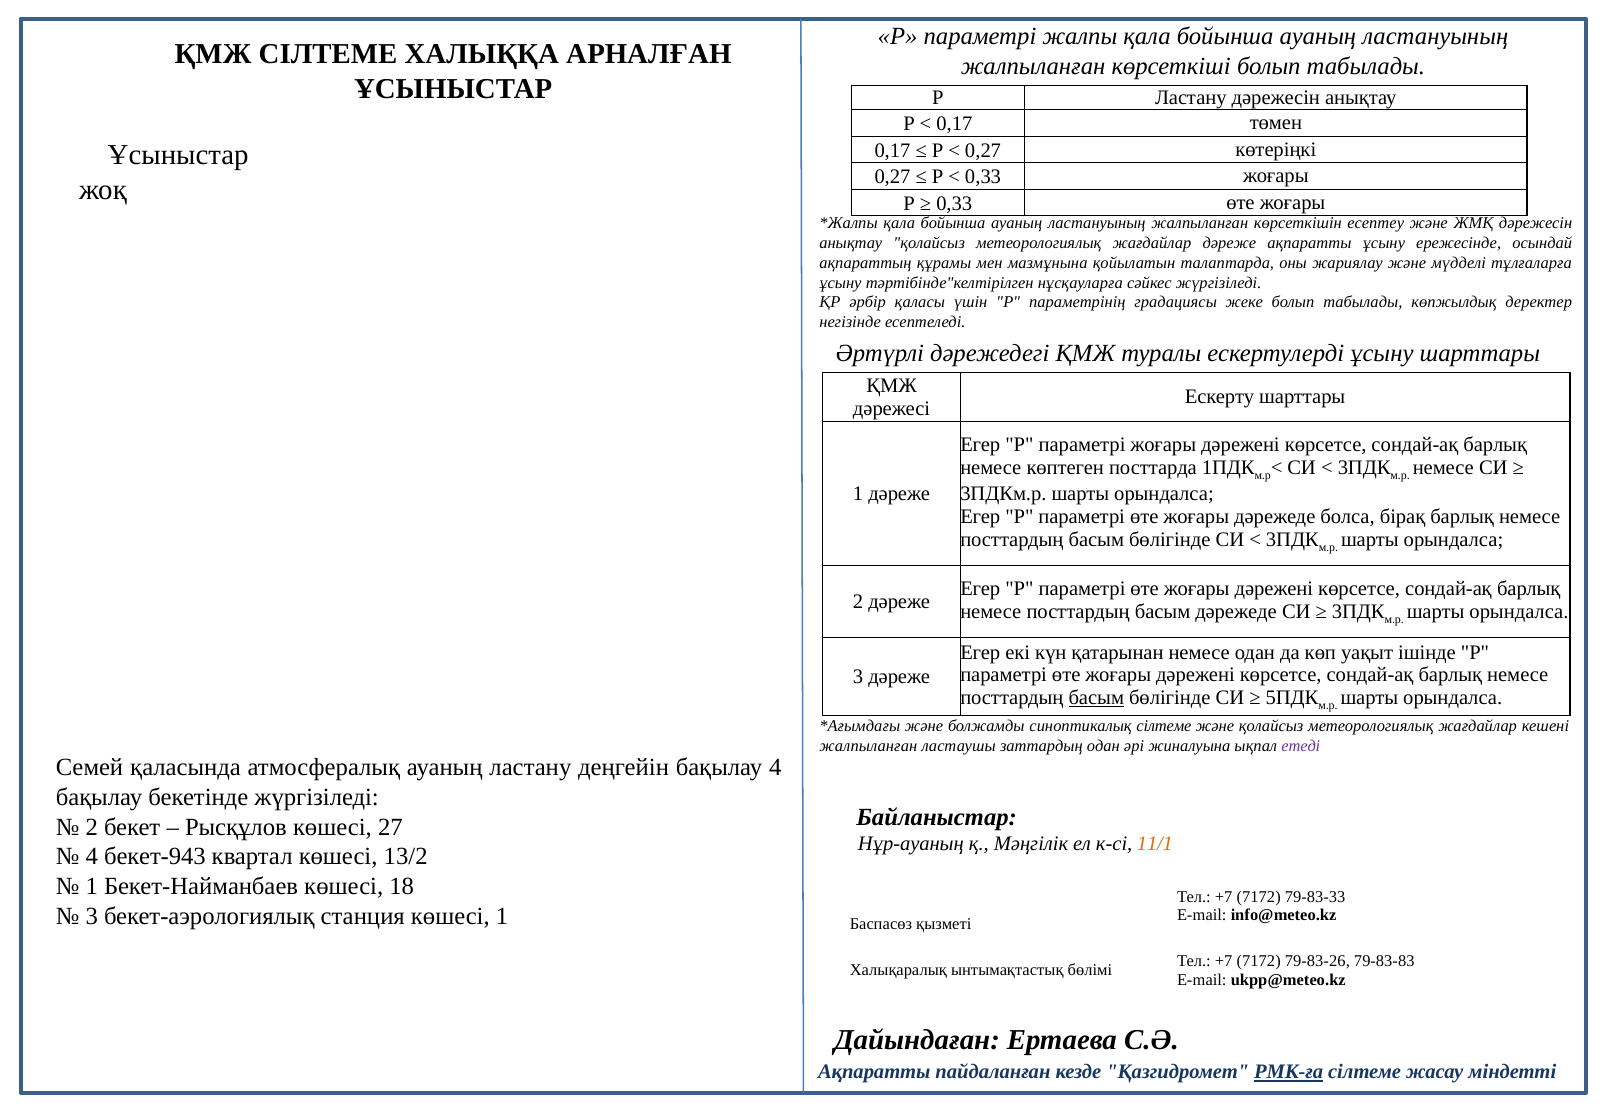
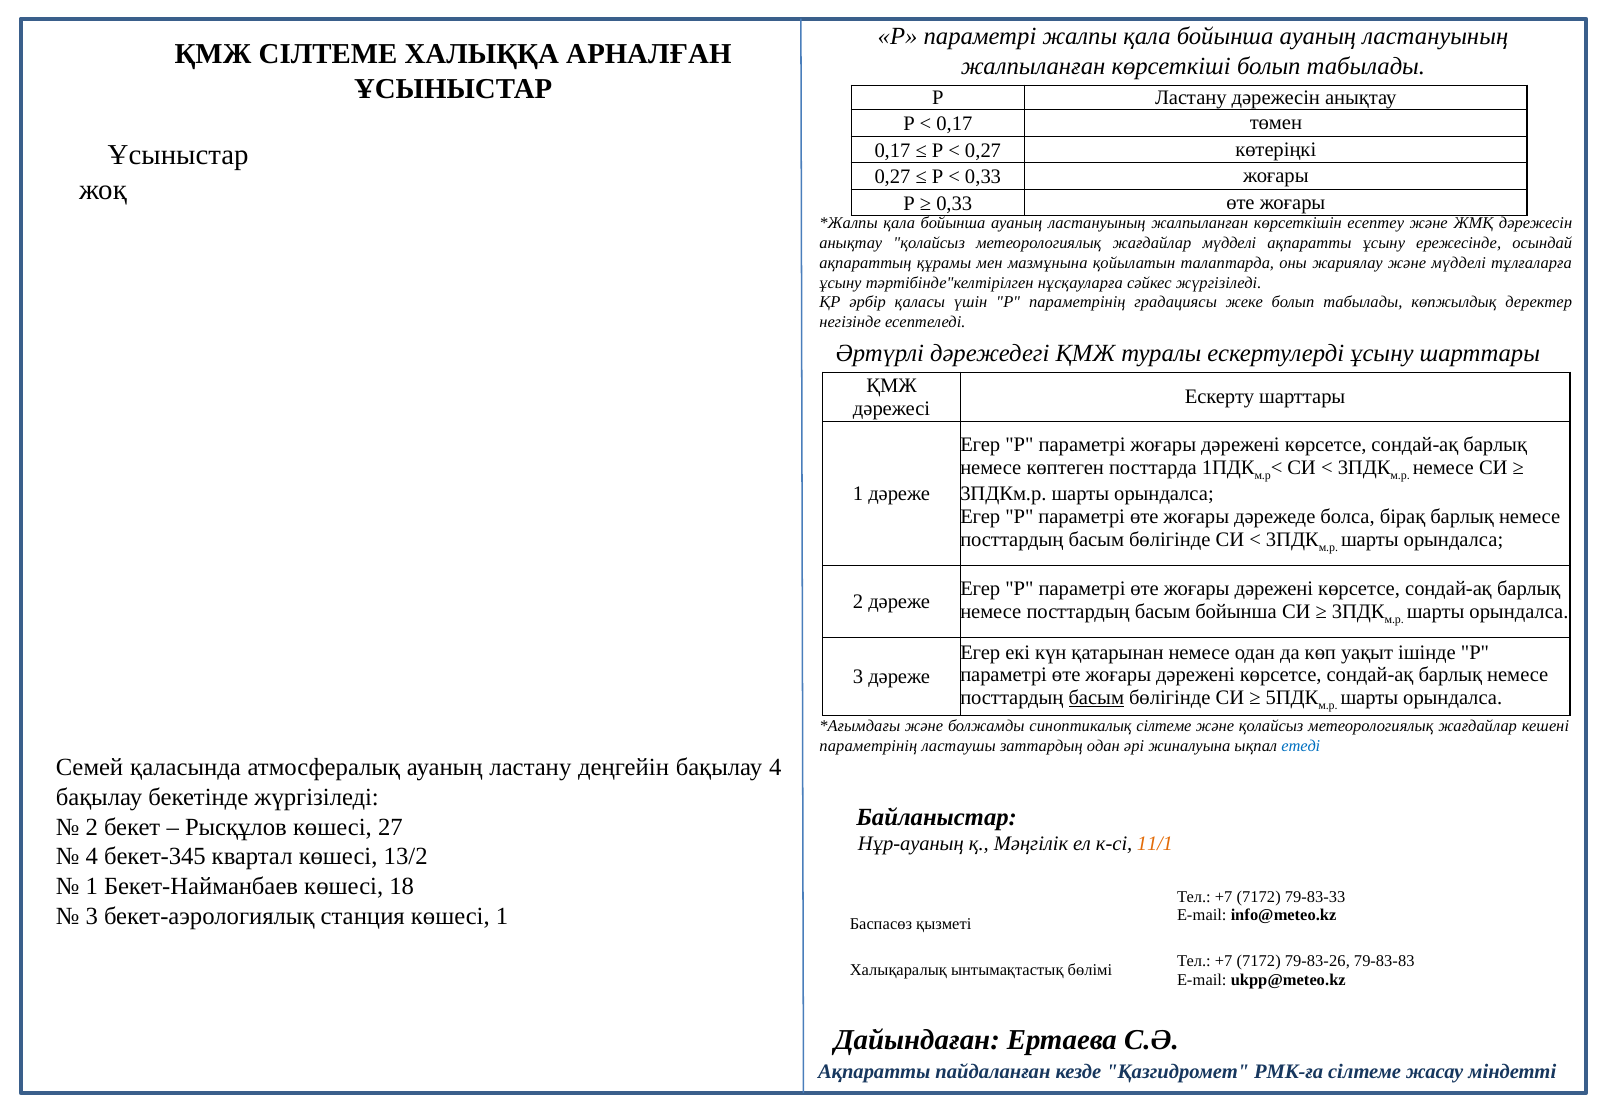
жағдайлар дәреже: дәреже -> мүдделі
басым дәрежеде: дәрежеде -> бойынша
жалпыланған at (868, 746): жалпыланған -> параметрінің
етеді colour: purple -> blue
бекет-943: бекет-943 -> бекет-345
РМК-ға underline: present -> none
